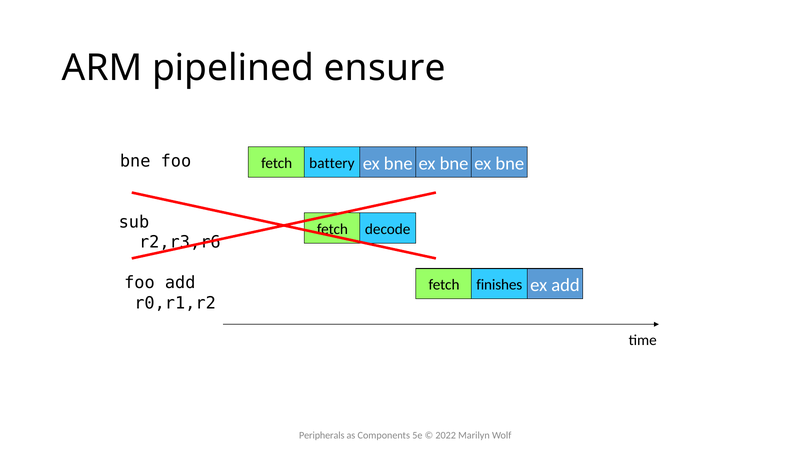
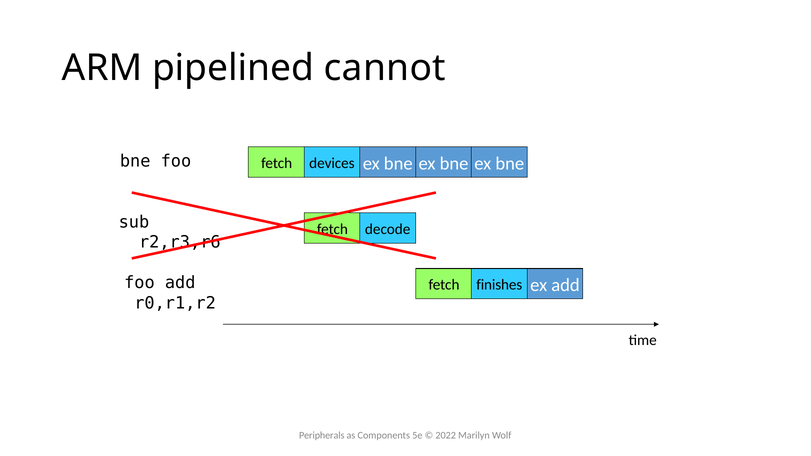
ensure: ensure -> cannot
battery: battery -> devices
